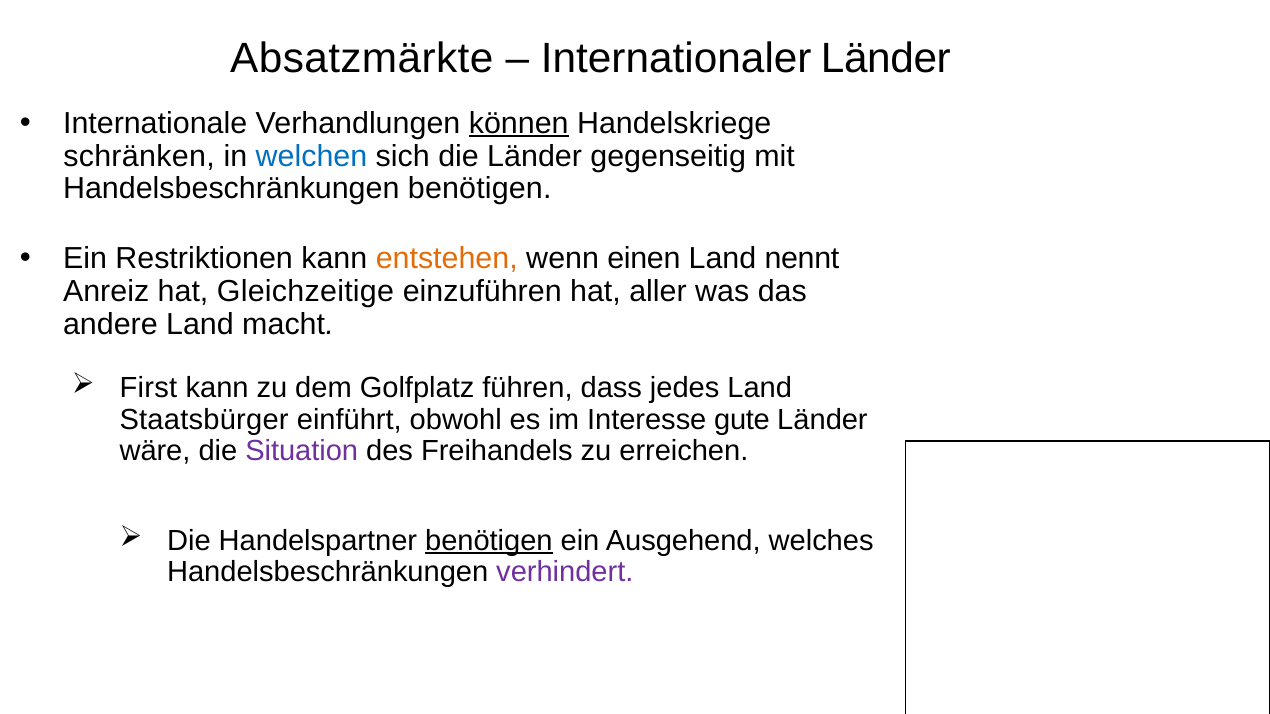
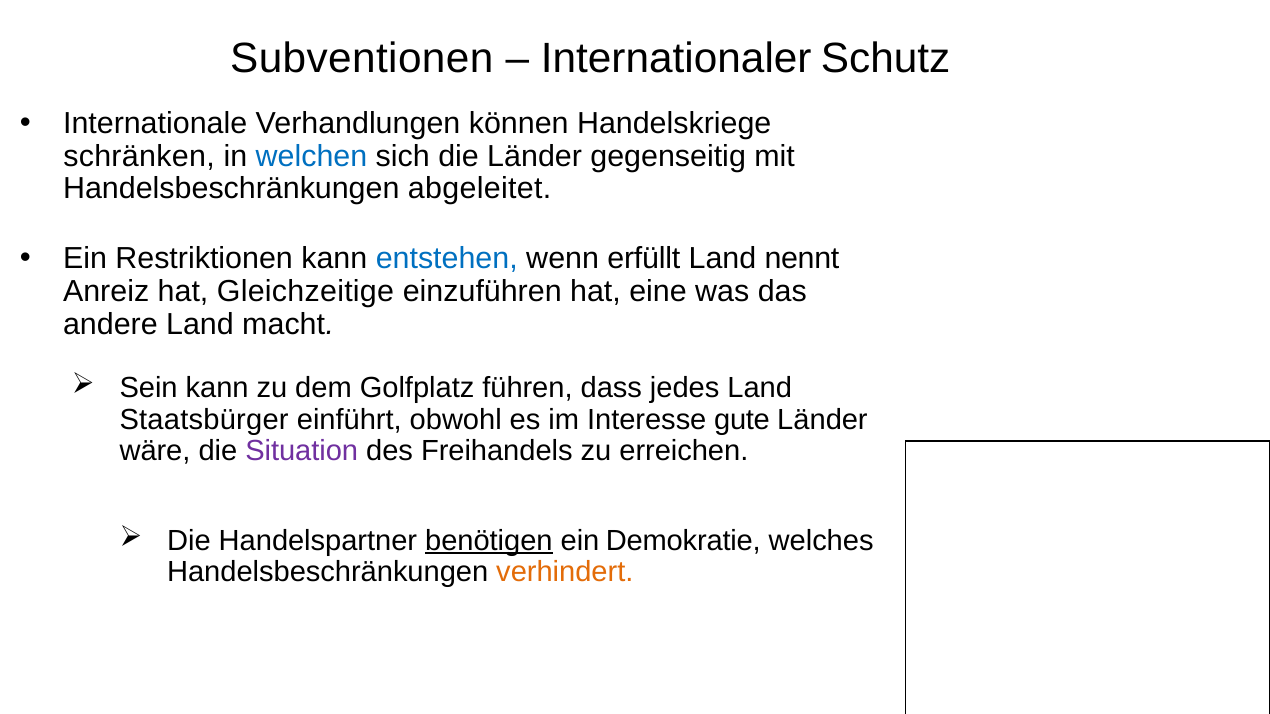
Absatzmärkte: Absatzmärkte -> Subventionen
Internationaler Länder: Länder -> Schutz
können underline: present -> none
Handelsbeschränkungen benötigen: benötigen -> abgeleitet
entstehen colour: orange -> blue
einen: einen -> erfüllt
aller: aller -> eine
First: First -> Sein
Ausgehend: Ausgehend -> Demokratie
verhindert colour: purple -> orange
